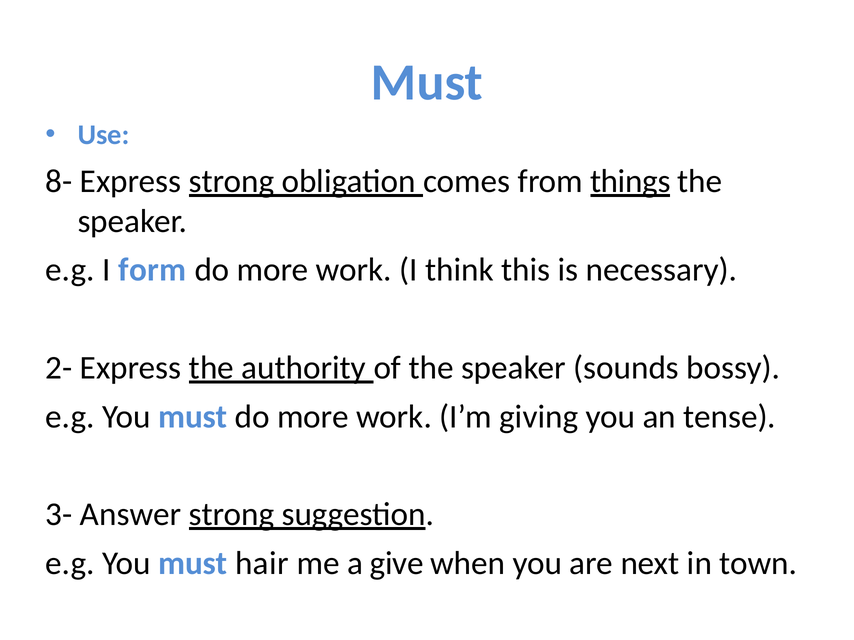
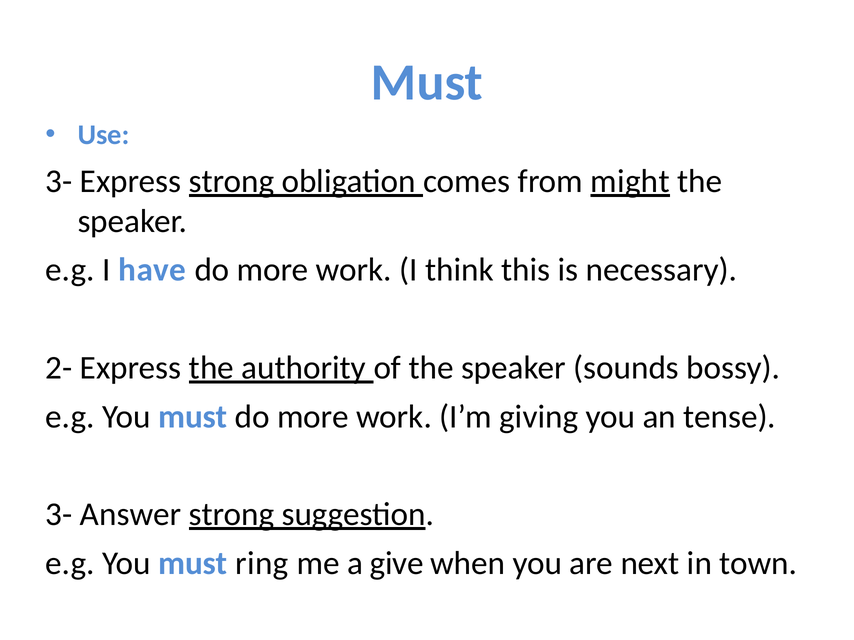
8- at (59, 181): 8- -> 3-
things: things -> might
form: form -> have
hair: hair -> ring
